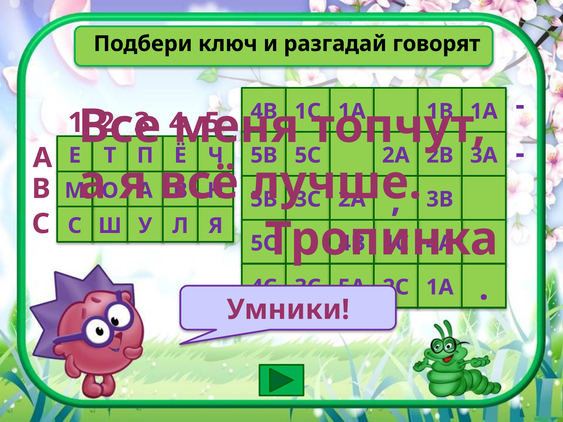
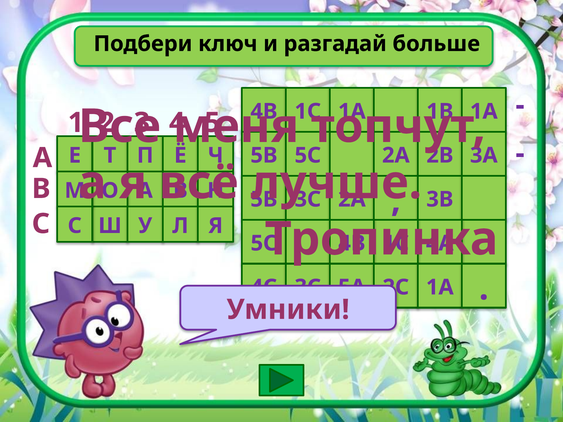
говорят: говорят -> больше
